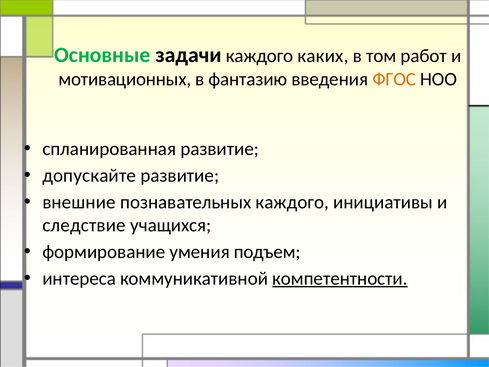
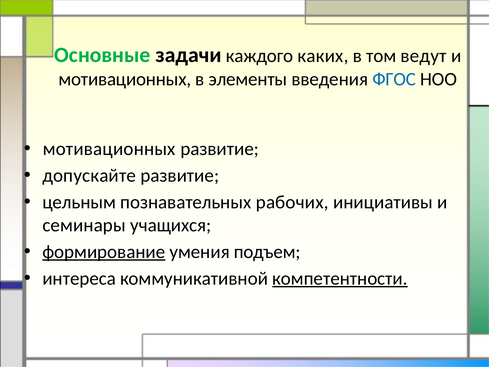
работ: работ -> ведут
фантазию: фантазию -> элементы
ФГОС colour: orange -> blue
спланированная at (109, 149): спланированная -> мотивационных
внешние: внешние -> цельным
познавательных каждого: каждого -> рабочих
следствие: следствие -> семинары
формирование underline: none -> present
